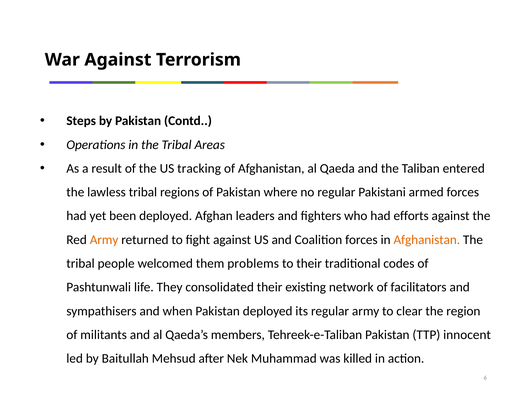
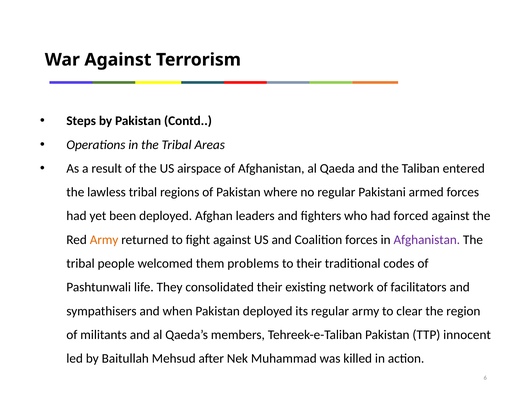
tracking: tracking -> airspace
efforts: efforts -> forced
Afghanistan at (427, 240) colour: orange -> purple
